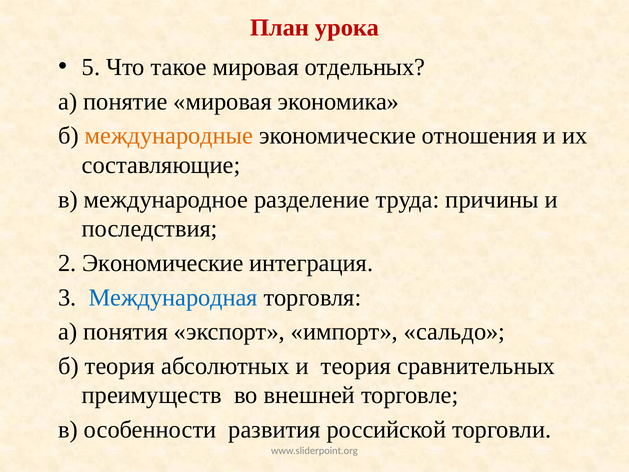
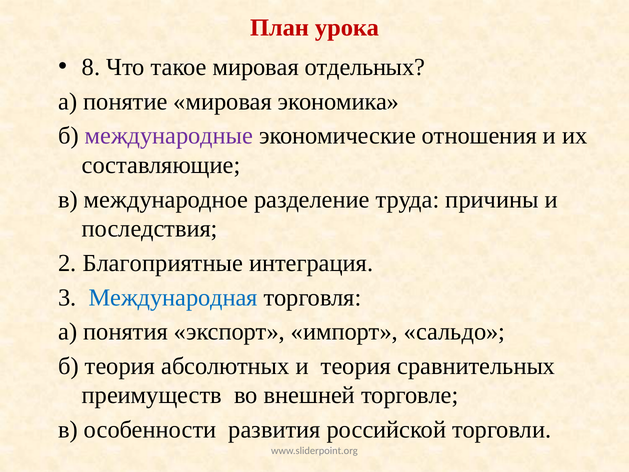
5: 5 -> 8
международные colour: orange -> purple
2 Экономические: Экономические -> Благоприятные
